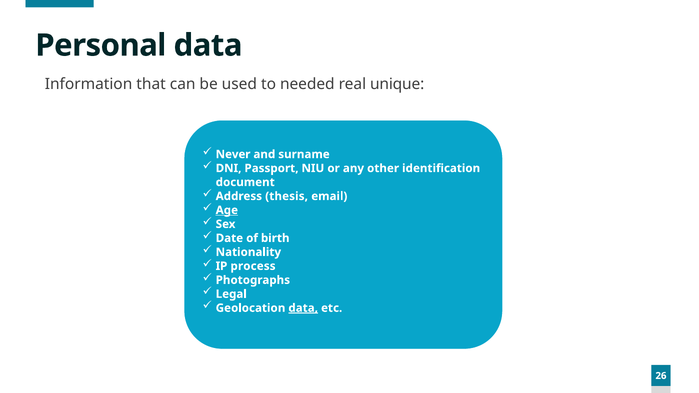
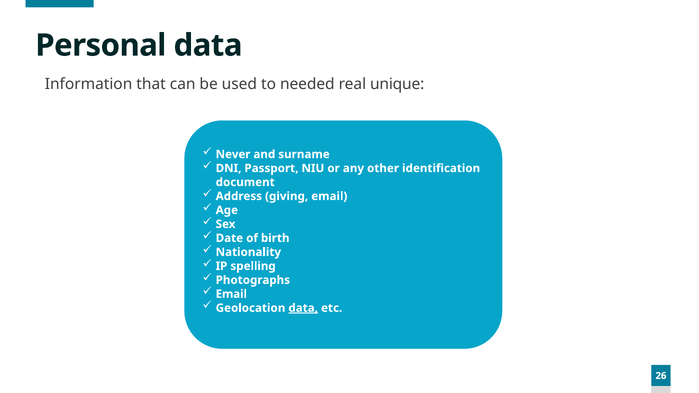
thesis: thesis -> giving
Age underline: present -> none
process: process -> spelling
Legal at (231, 294): Legal -> Email
